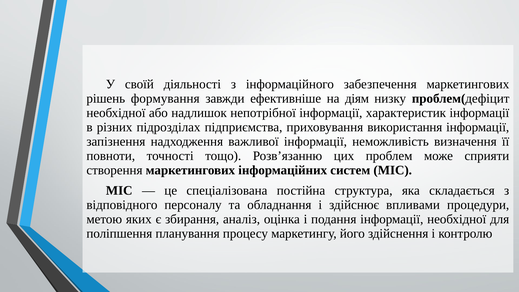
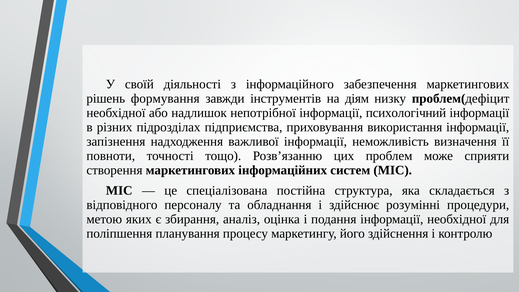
ефективніше: ефективніше -> інструментів
характеристик: характеристик -> психологічний
впливами: впливами -> розумінні
